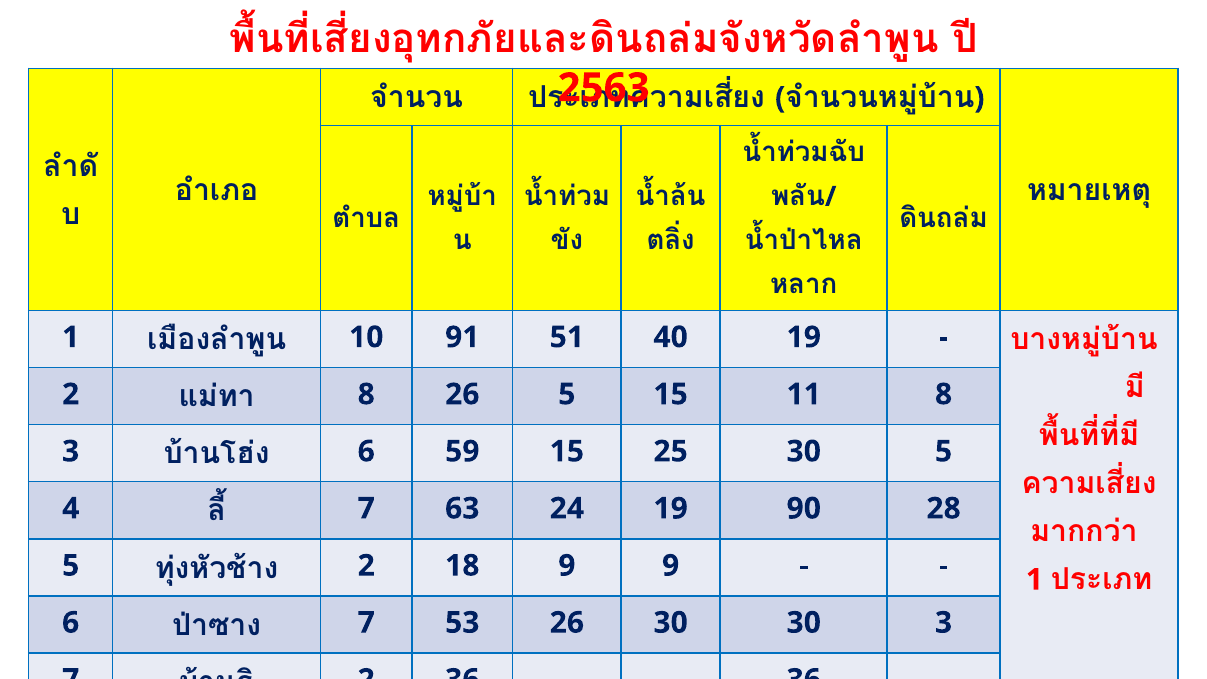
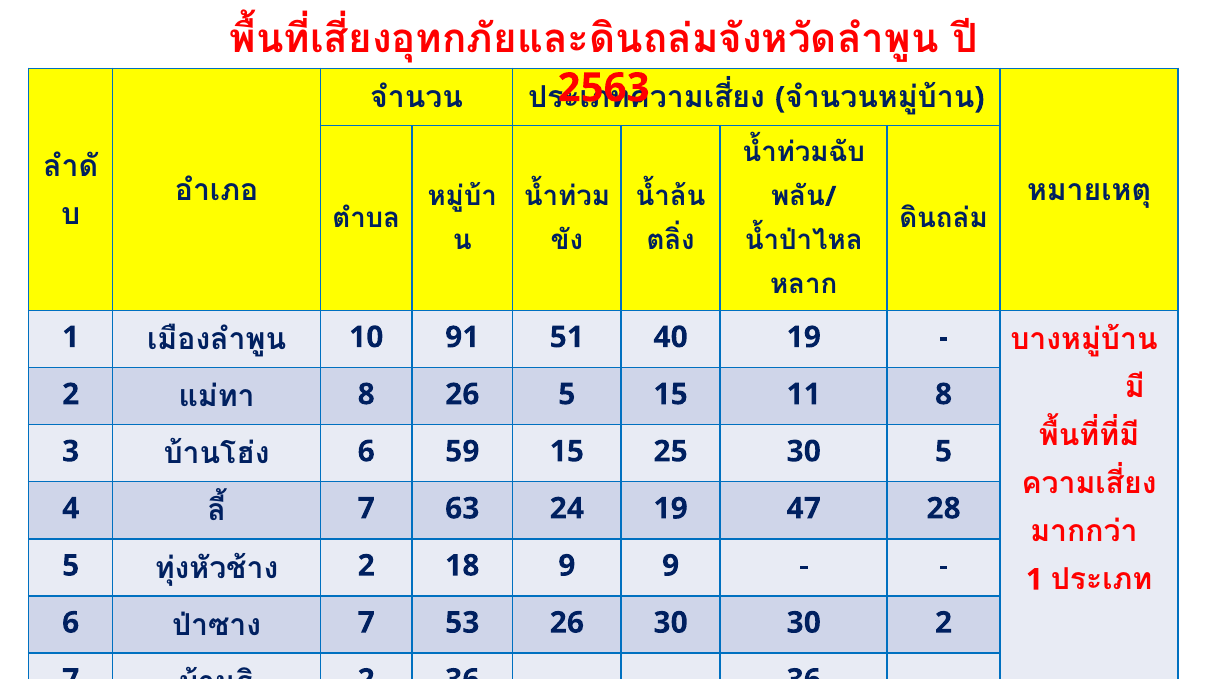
90: 90 -> 47
30 3: 3 -> 2
